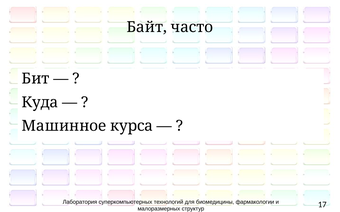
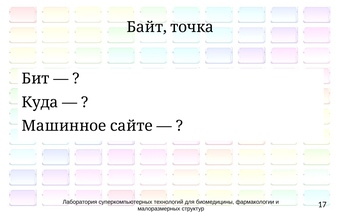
часто: часто -> точка
курса: курса -> сайте
